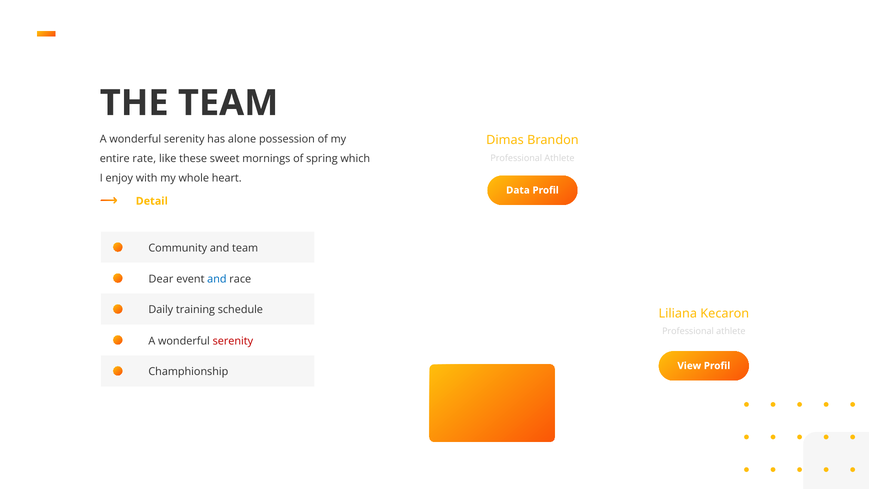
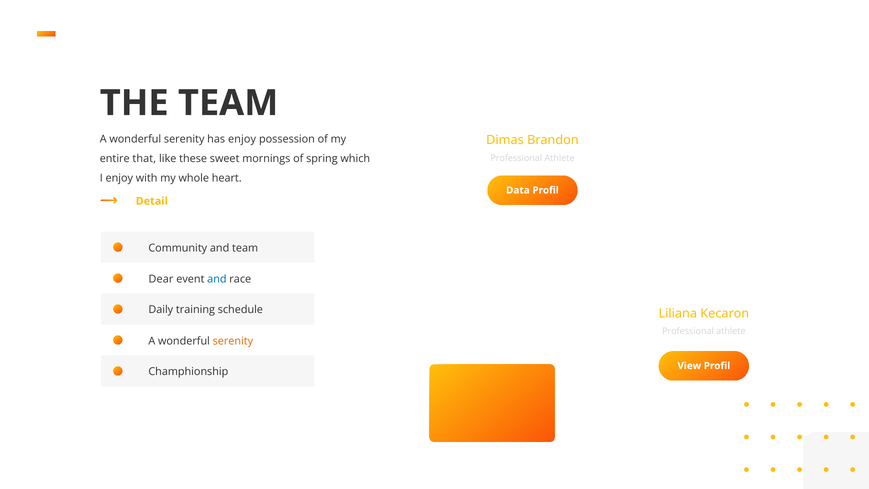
has alone: alone -> enjoy
rate: rate -> that
serenity at (233, 341) colour: red -> orange
